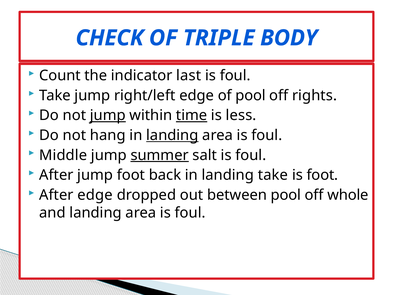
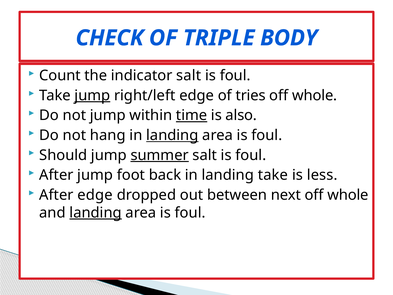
indicator last: last -> salt
jump at (92, 95) underline: none -> present
of pool: pool -> tries
rights at (315, 95): rights -> whole
jump at (108, 115) underline: present -> none
less: less -> also
Middle: Middle -> Should
is foot: foot -> less
between pool: pool -> next
landing at (96, 212) underline: none -> present
